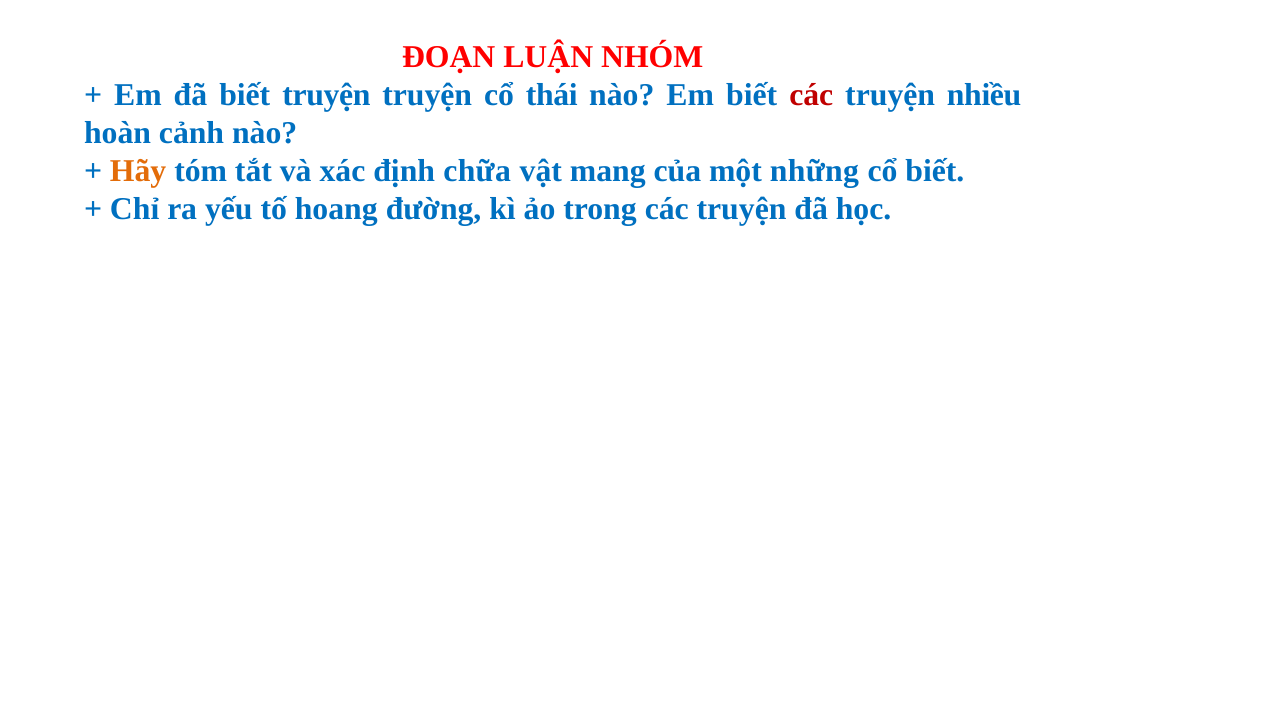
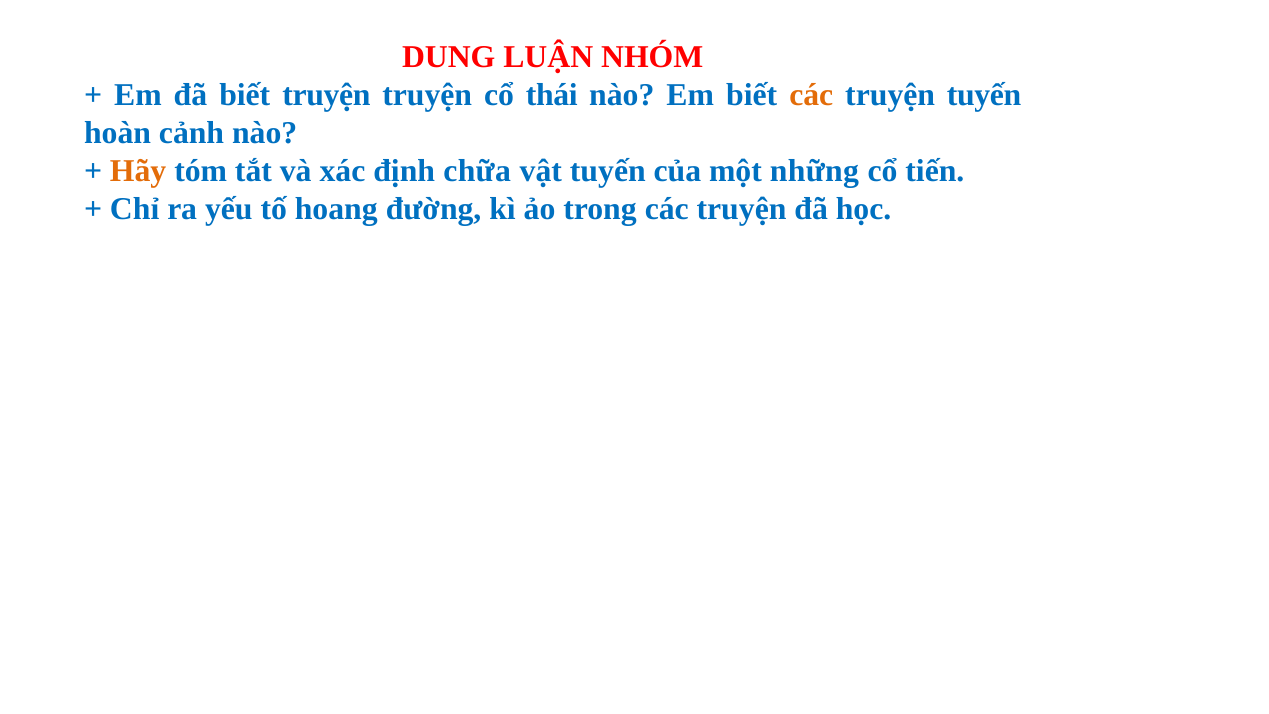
ĐOẠN: ĐOẠN -> DUNG
các at (811, 95) colour: red -> orange
truyện nhiều: nhiều -> tuyến
vật mang: mang -> tuyến
cổ biết: biết -> tiến
